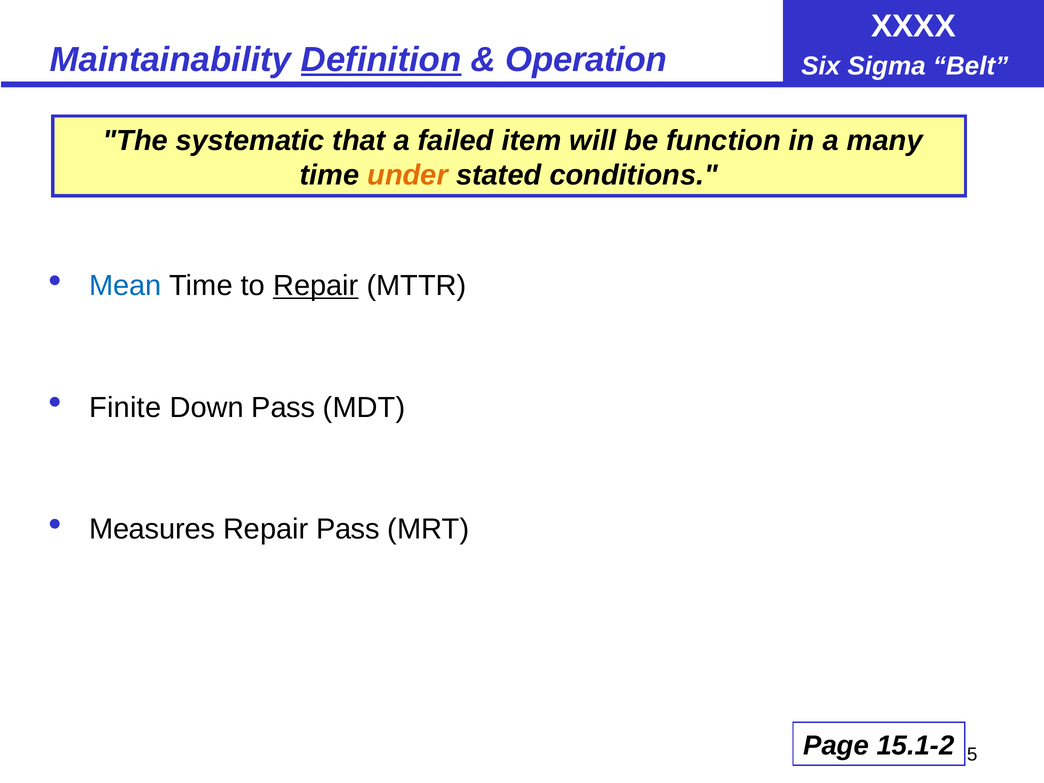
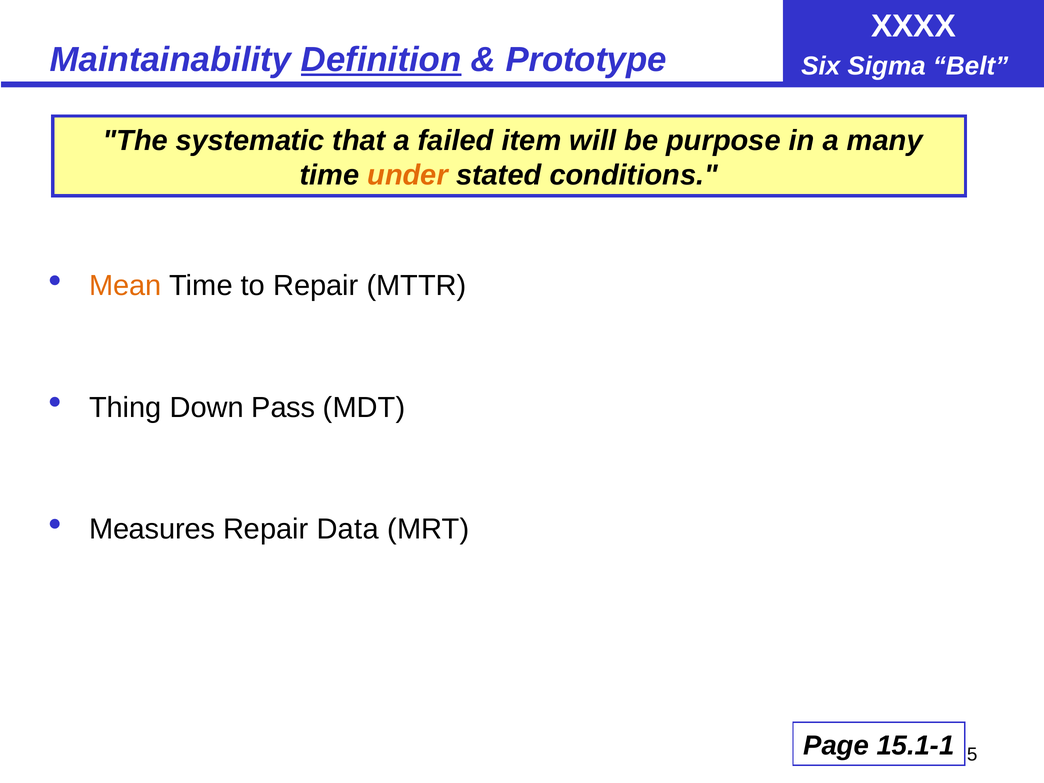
Operation: Operation -> Prototype
function: function -> purpose
Mean colour: blue -> orange
Repair at (316, 286) underline: present -> none
Finite: Finite -> Thing
Repair Pass: Pass -> Data
15.1-2: 15.1-2 -> 15.1-1
